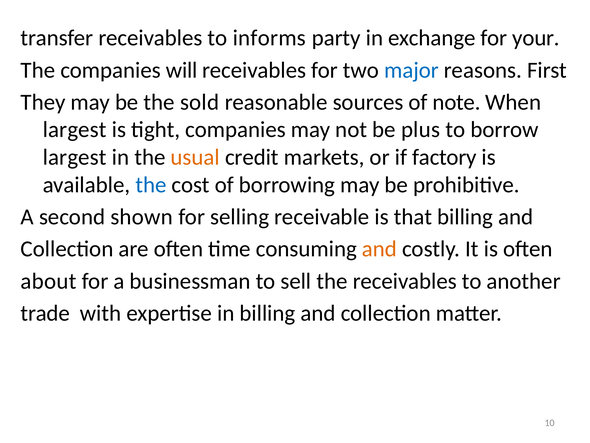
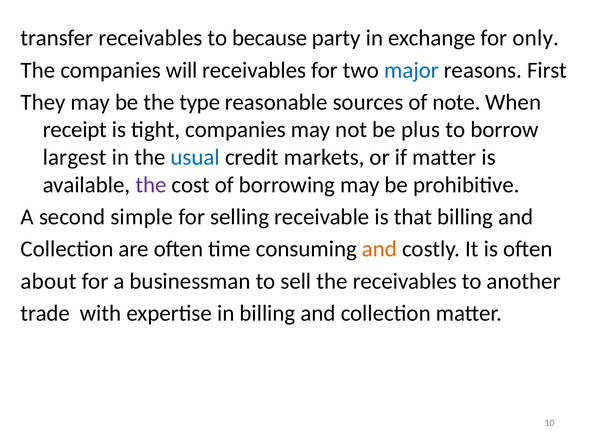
informs: informs -> because
your: your -> only
sold: sold -> type
largest at (75, 130): largest -> receipt
usual colour: orange -> blue
if factory: factory -> matter
the at (151, 185) colour: blue -> purple
shown: shown -> simple
